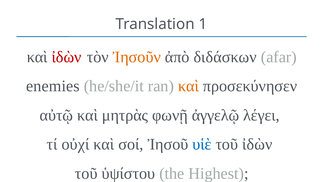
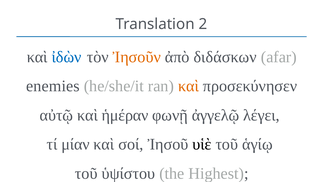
1: 1 -> 2
ἰδὼν at (67, 57) colour: red -> blue
μητρὰς: μητρὰς -> ἡμέραν
οὐχί: οὐχί -> μίαν
υἱὲ colour: blue -> black
τοῦ ἰδὼν: ἰδὼν -> ἁγίῳ
